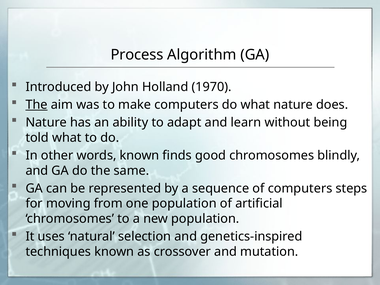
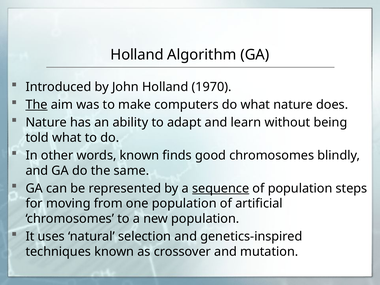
Process at (137, 55): Process -> Holland
sequence underline: none -> present
of computers: computers -> population
